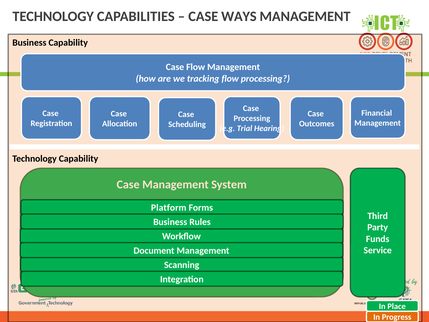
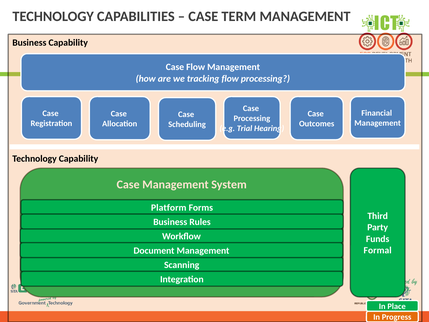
WAYS: WAYS -> TERM
Service: Service -> Formal
